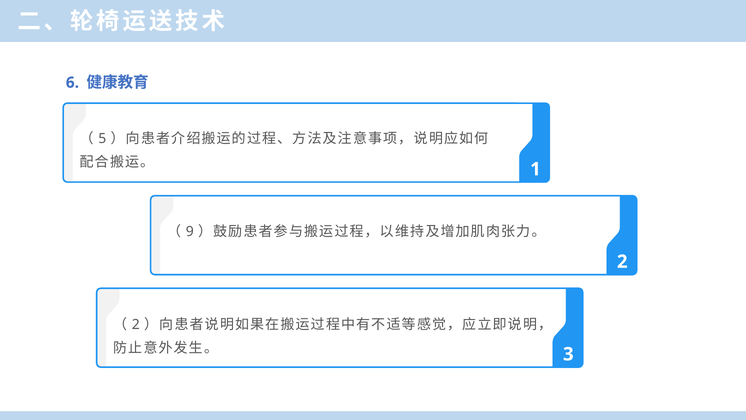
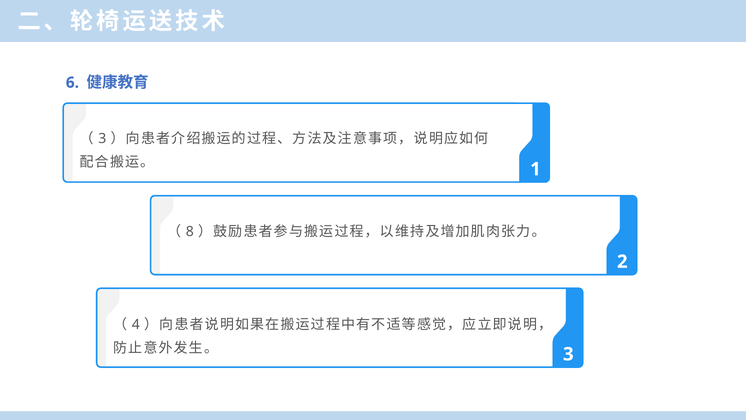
5 at (102, 138): 5 -> 3
9: 9 -> 8
2 at (136, 324): 2 -> 4
